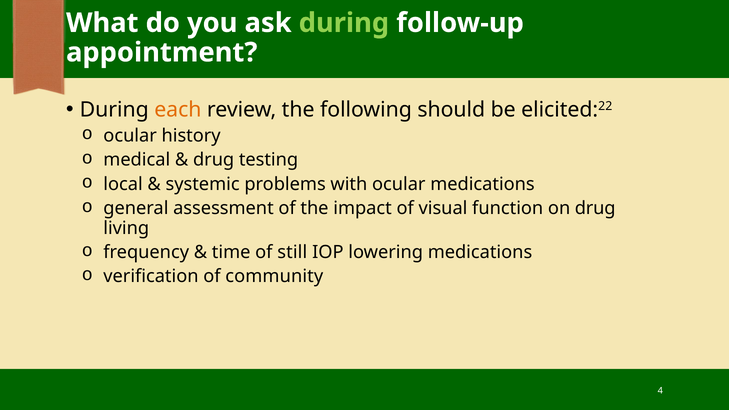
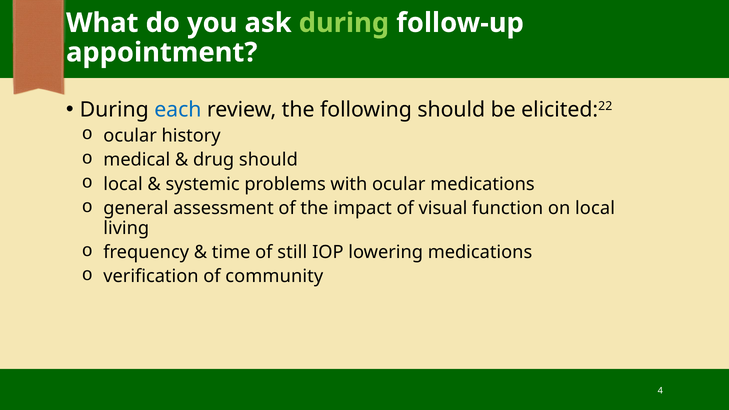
each colour: orange -> blue
drug testing: testing -> should
on drug: drug -> local
